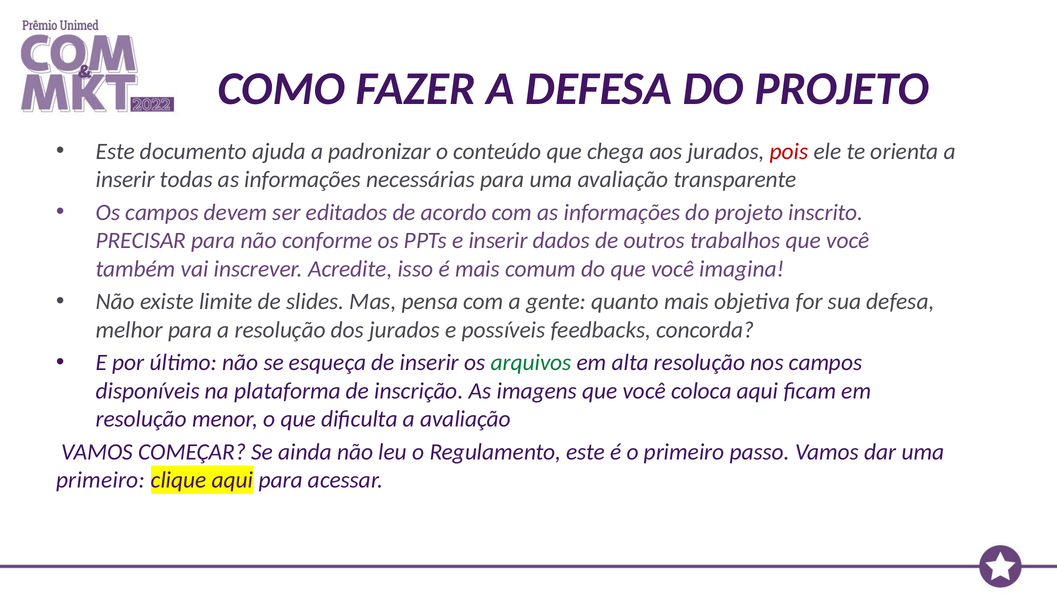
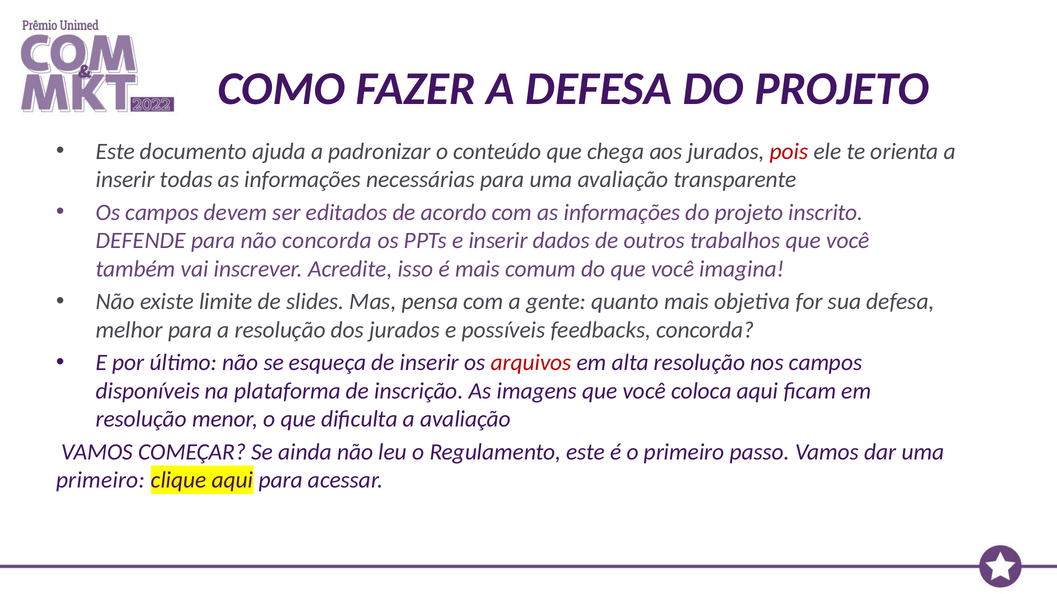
PRECISAR: PRECISAR -> DEFENDE
não conforme: conforme -> concorda
arquivos colour: green -> red
